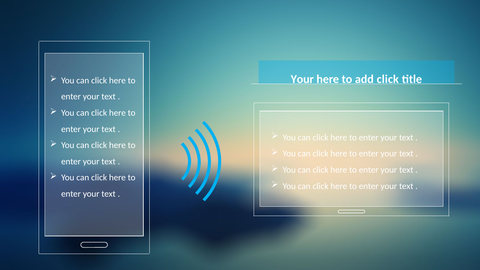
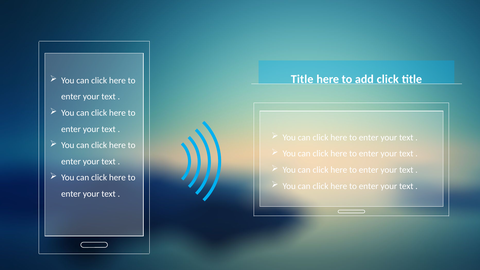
Your at (302, 79): Your -> Title
